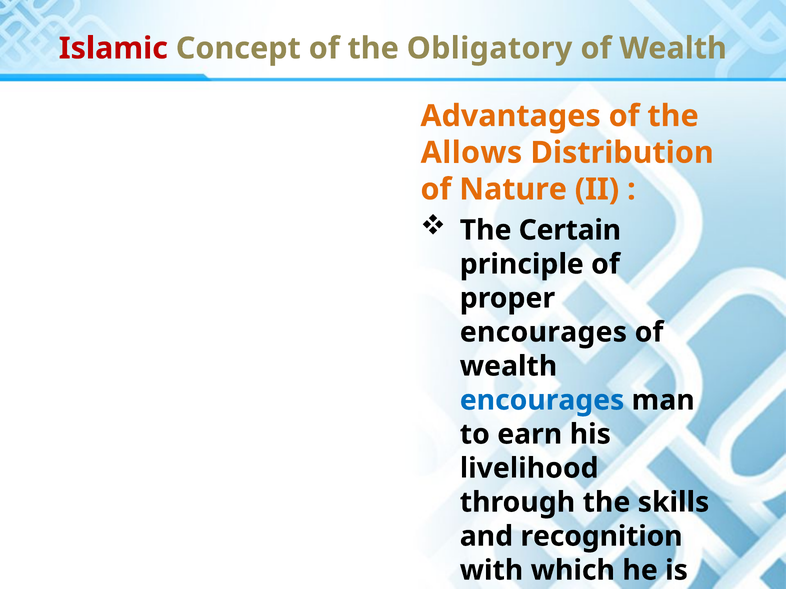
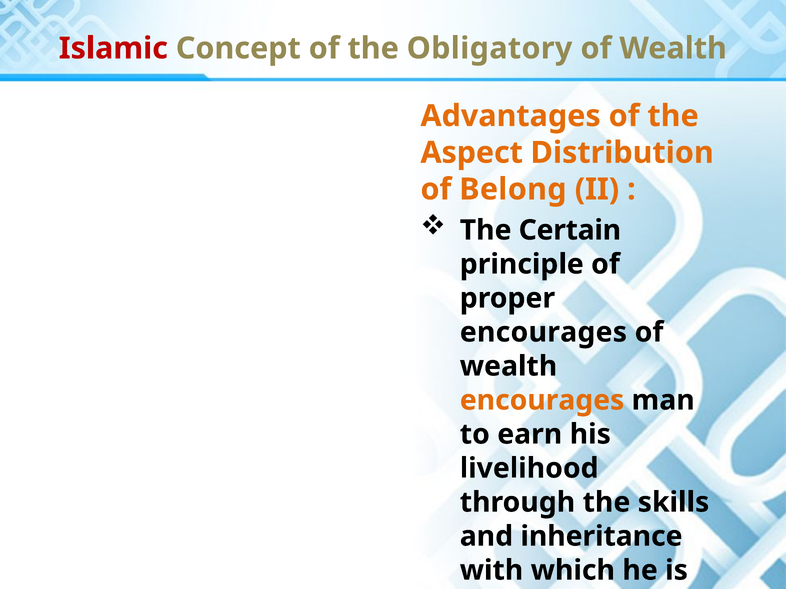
Allows: Allows -> Aspect
Nature: Nature -> Belong
encourages at (542, 401) colour: blue -> orange
recognition: recognition -> inheritance
